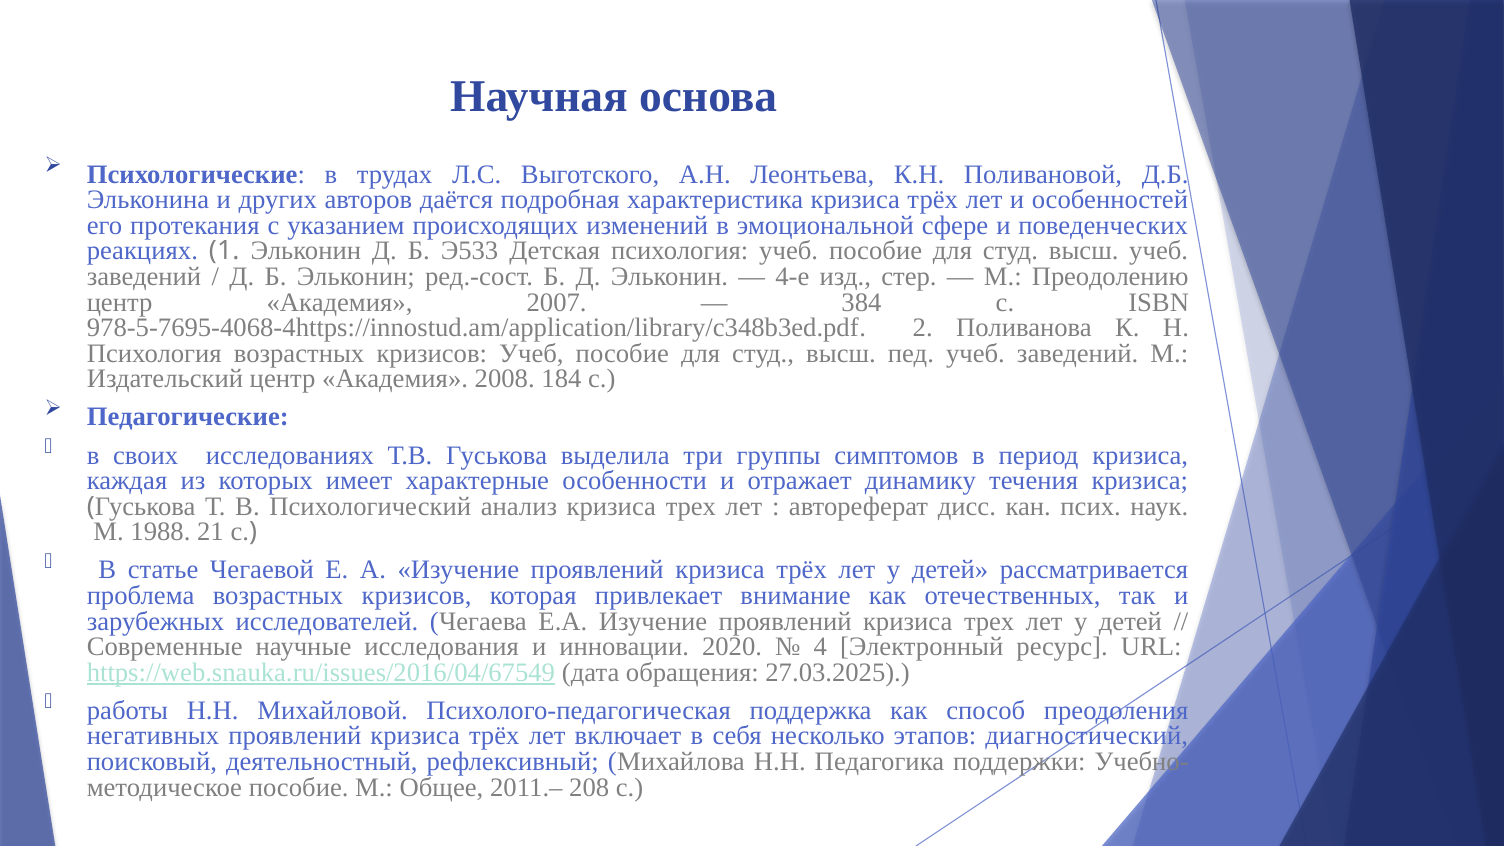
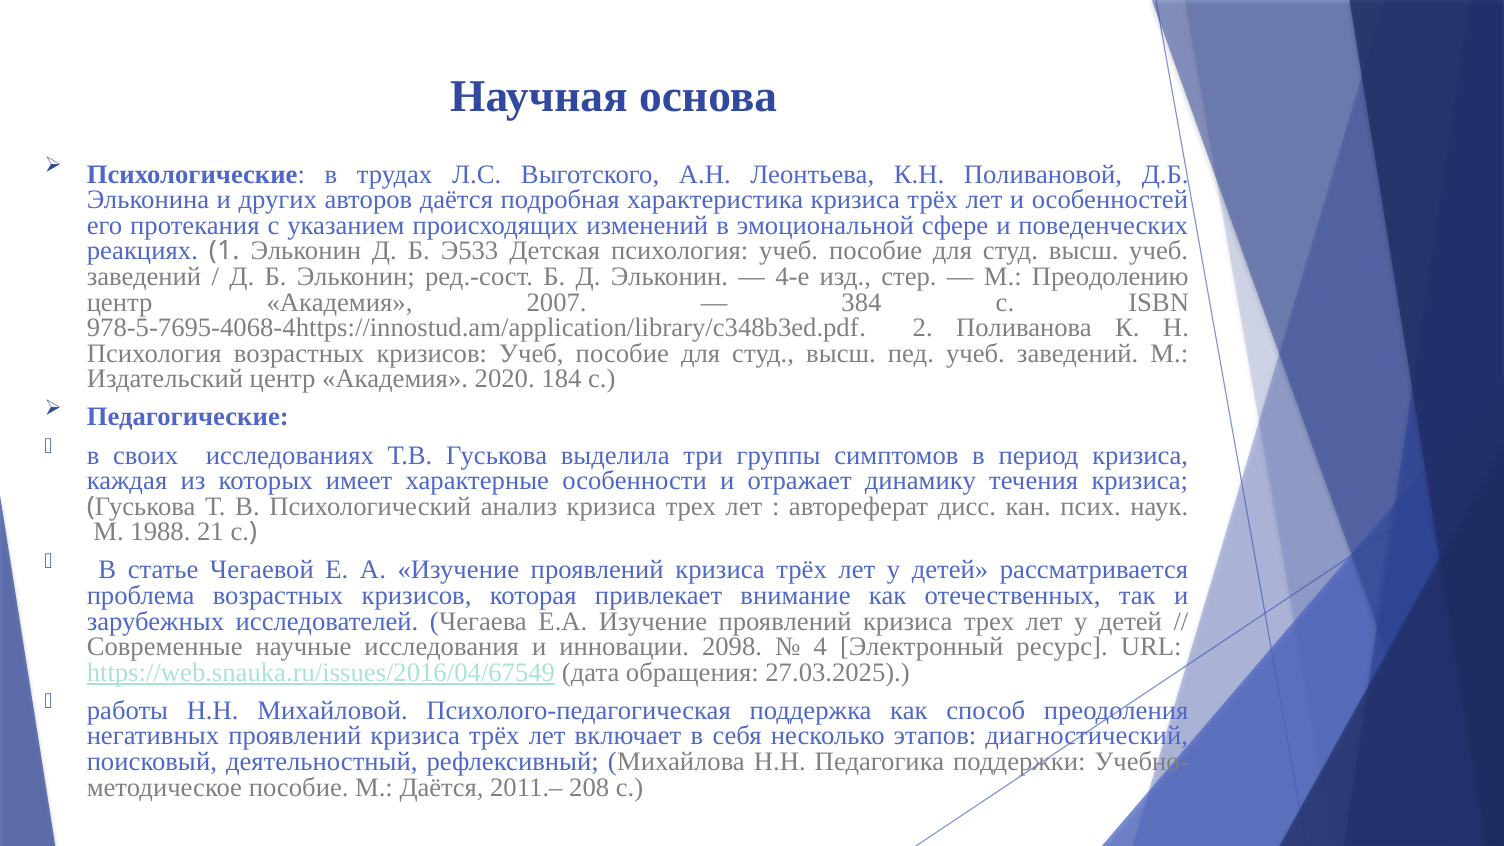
2008: 2008 -> 2020
2020: 2020 -> 2098
М Общее: Общее -> Даётся
